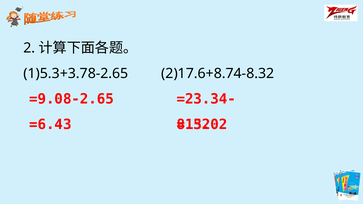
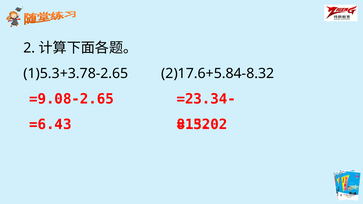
2)17.6+8.74-8.32: 2)17.6+8.74-8.32 -> 2)17.6+5.84-8.32
